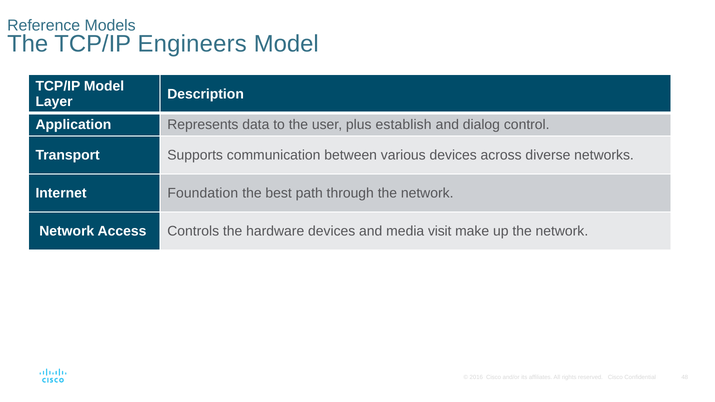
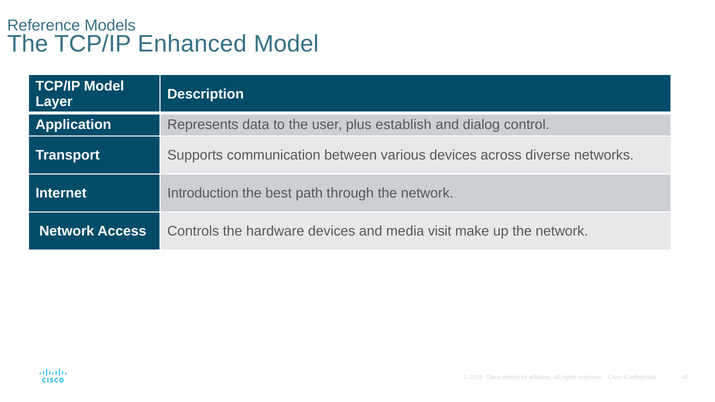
Engineers: Engineers -> Enhanced
Foundation: Foundation -> Introduction
